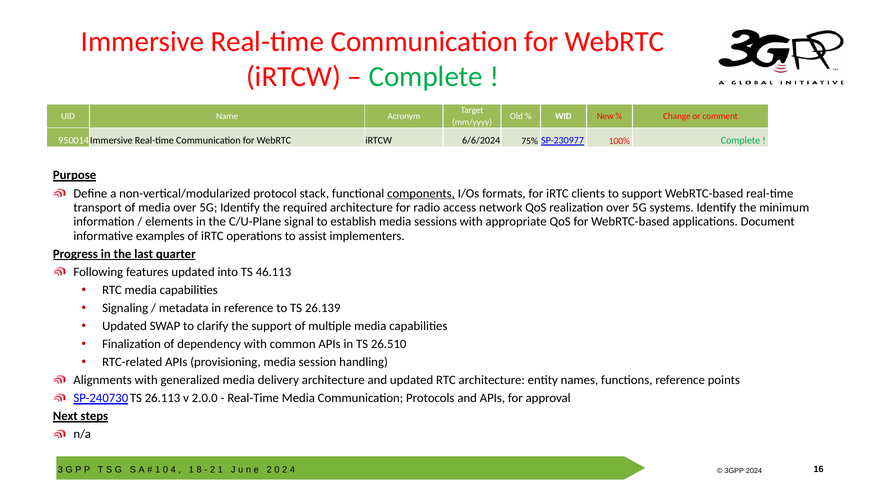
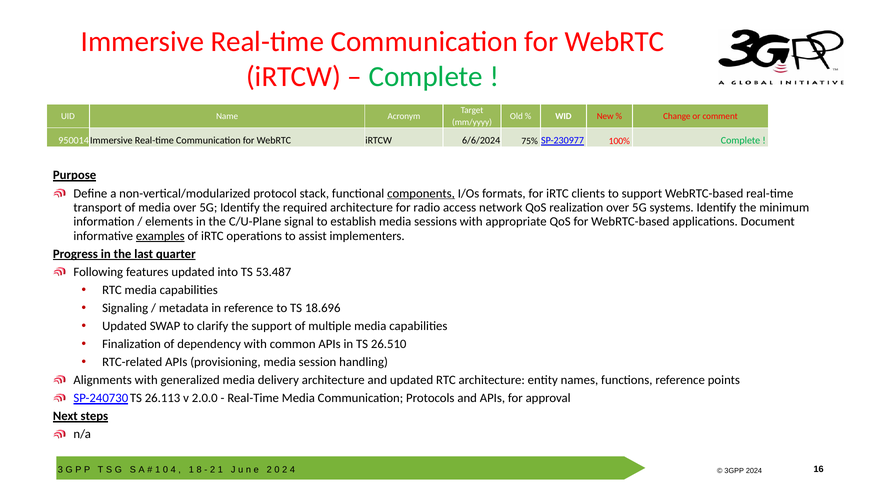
examples underline: none -> present
46.113: 46.113 -> 53.487
26.139: 26.139 -> 18.696
